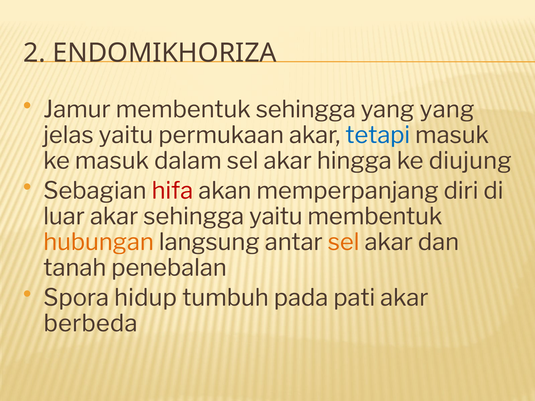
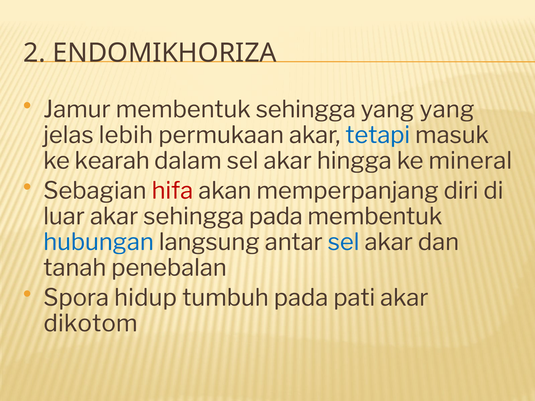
jelas yaitu: yaitu -> lebih
ke masuk: masuk -> kearah
diujung: diujung -> mineral
sehingga yaitu: yaitu -> pada
hubungan colour: orange -> blue
sel at (344, 242) colour: orange -> blue
berbeda: berbeda -> dikotom
